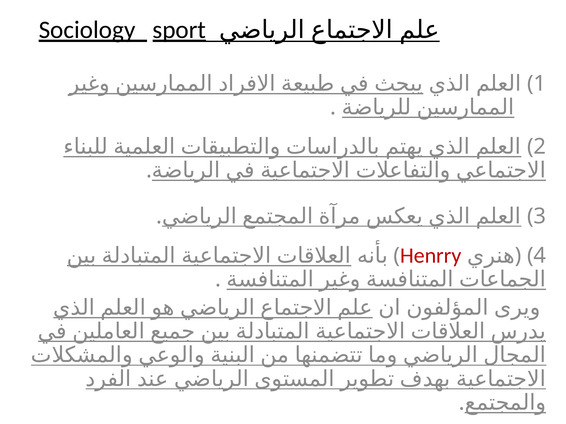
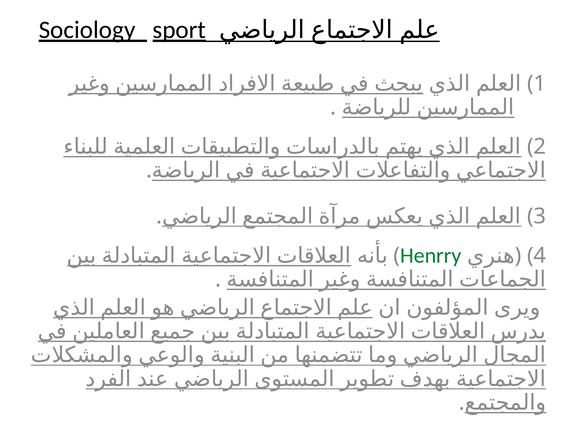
Henrry colour: red -> green
